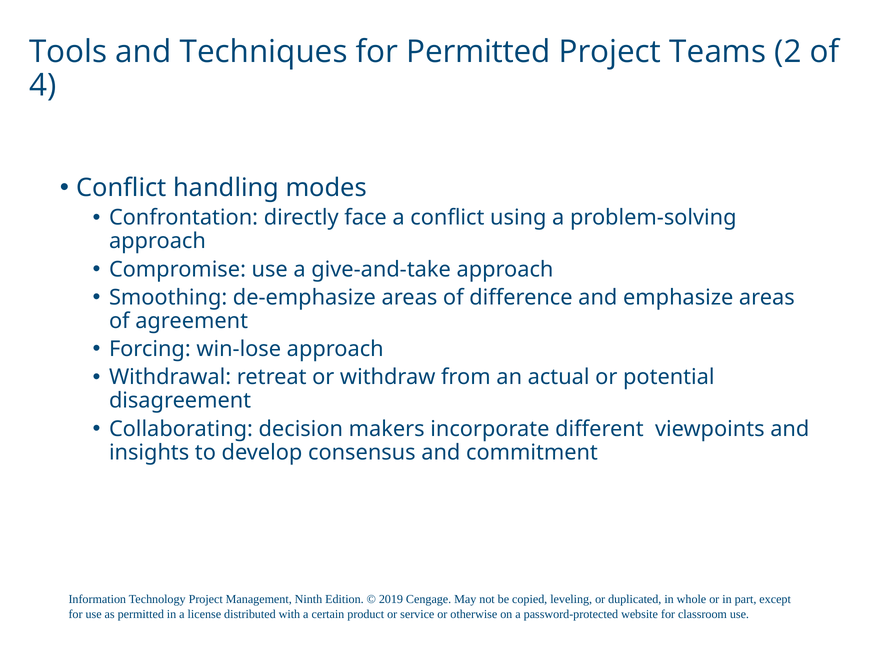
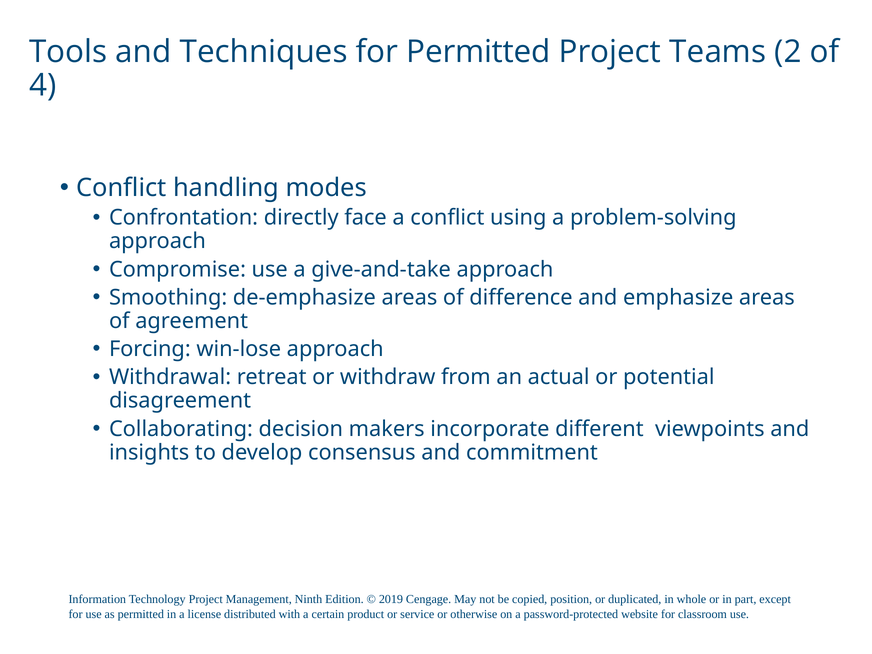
leveling: leveling -> position
